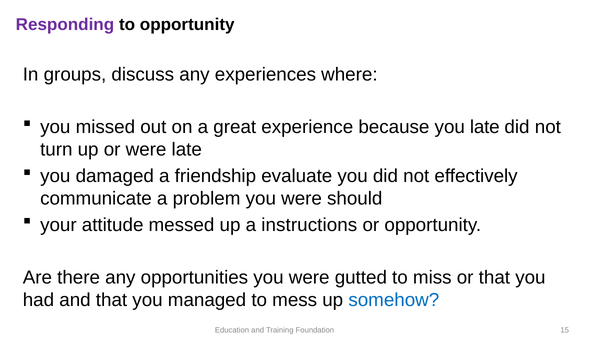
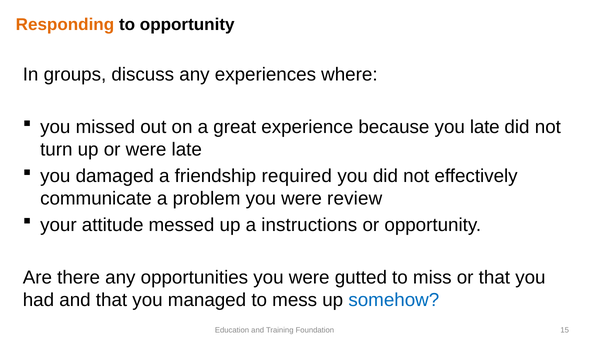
Responding colour: purple -> orange
evaluate: evaluate -> required
should: should -> review
